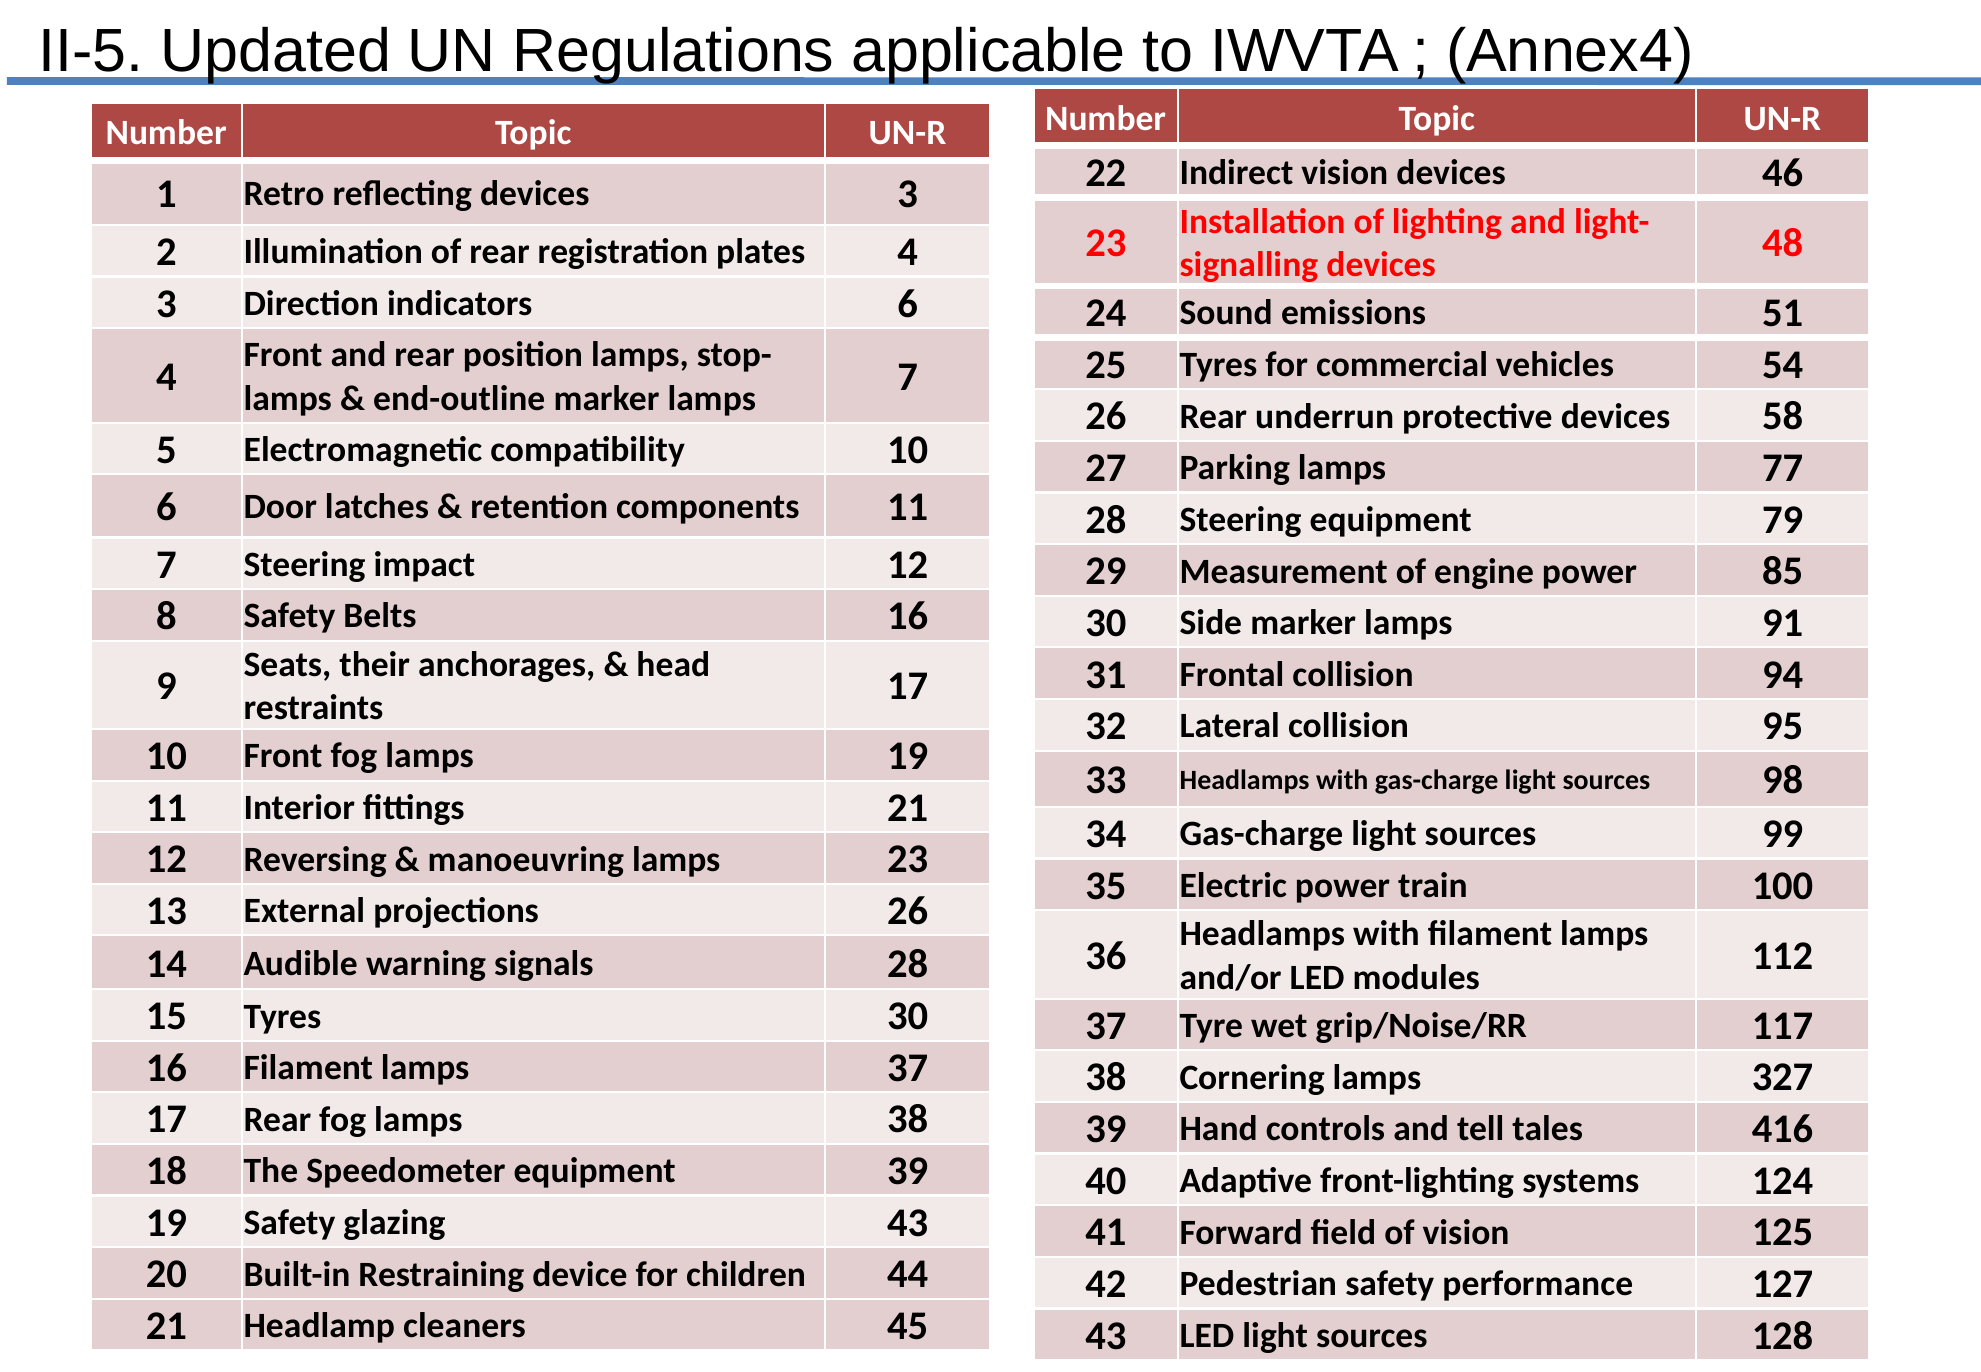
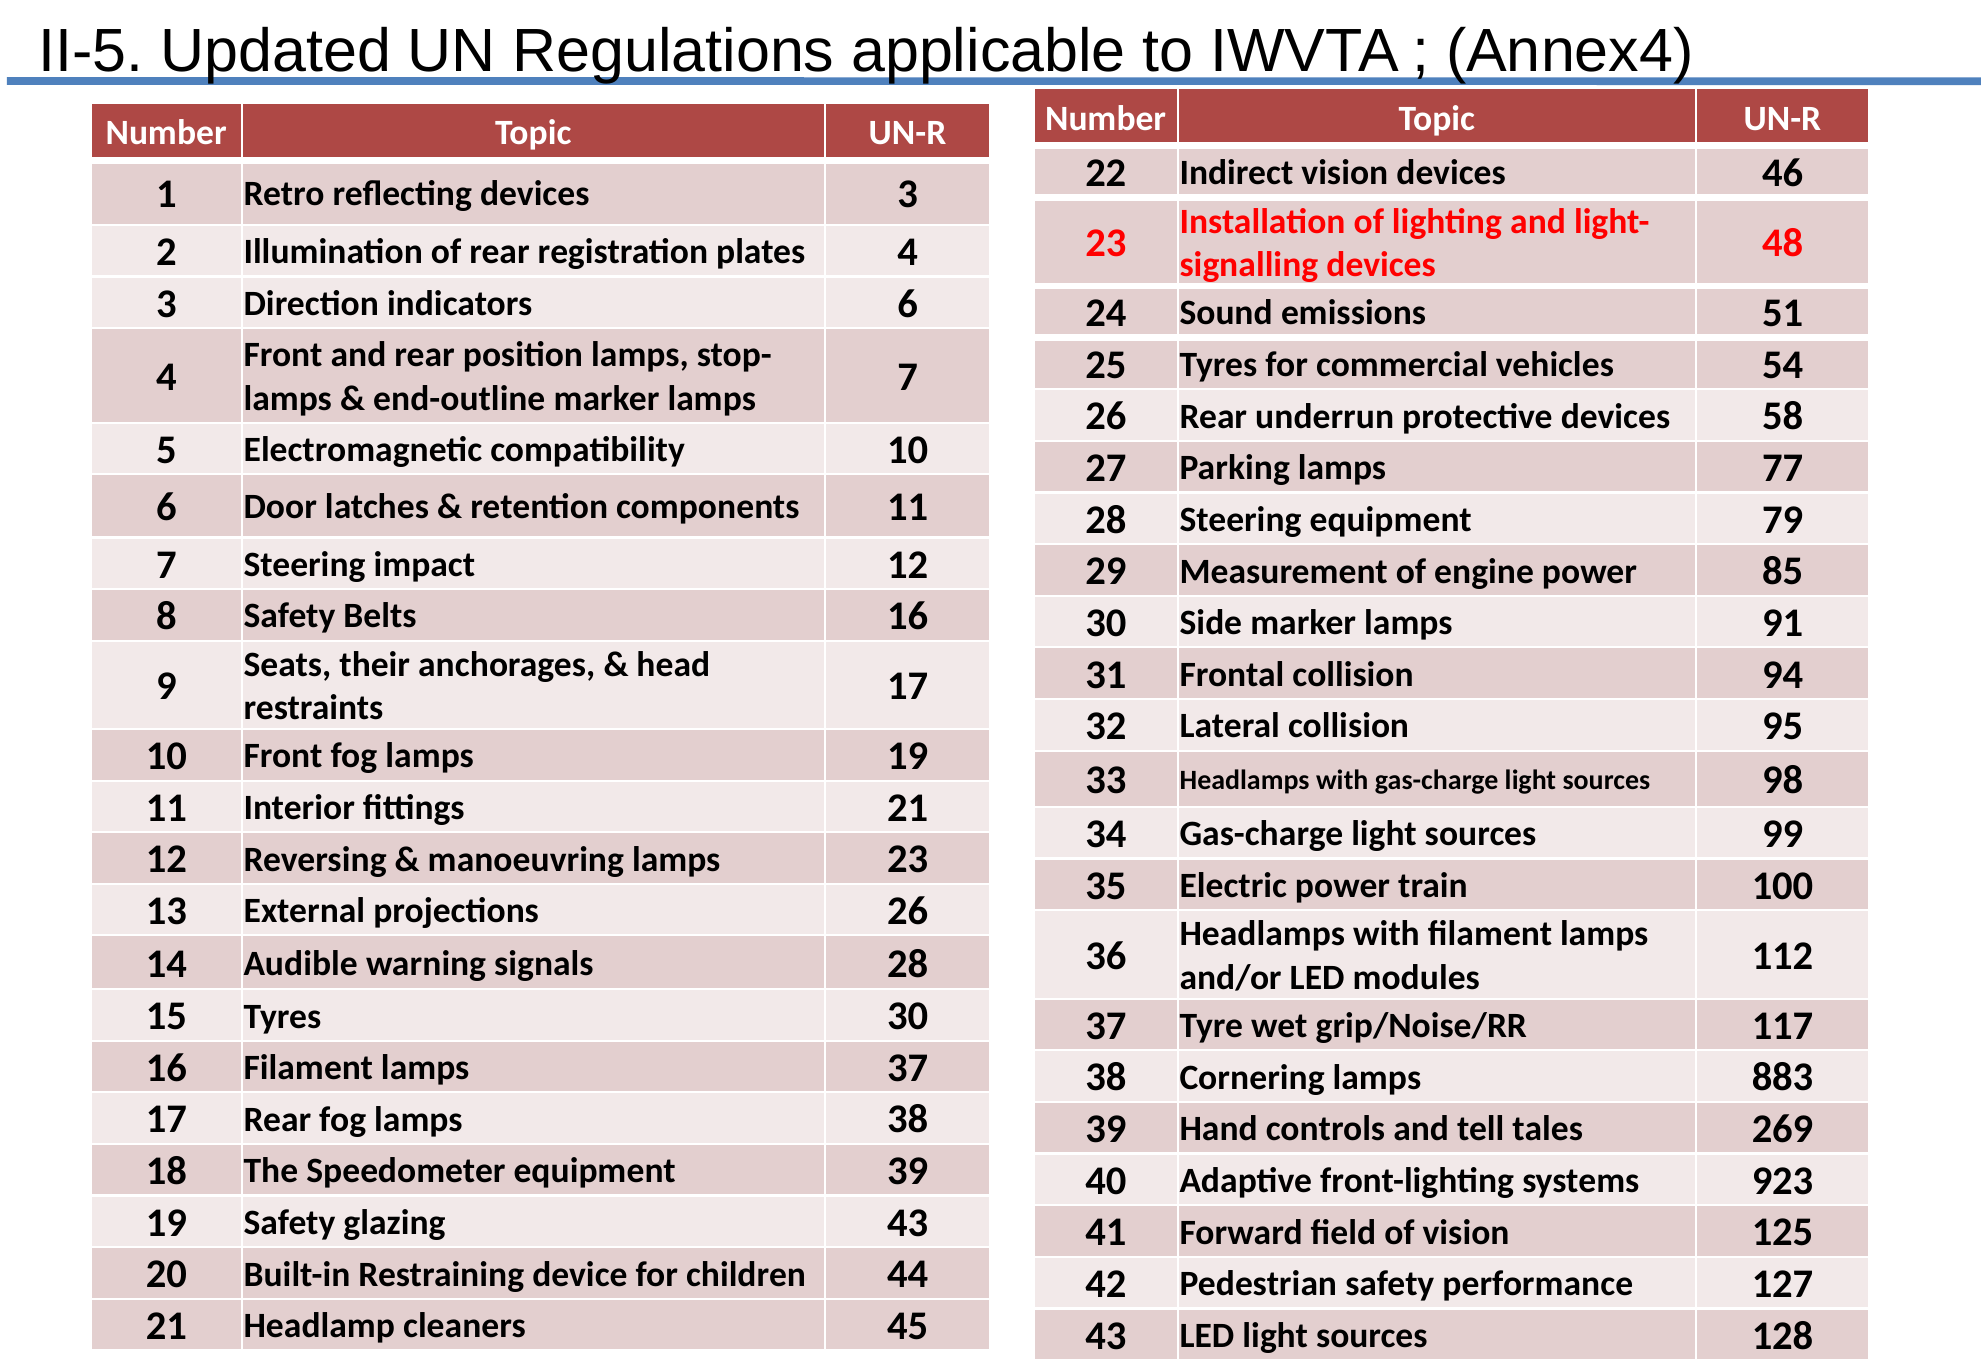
327: 327 -> 883
416: 416 -> 269
124: 124 -> 923
